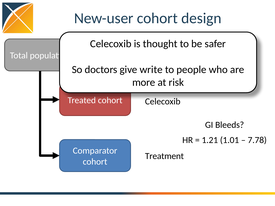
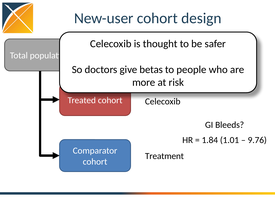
write: write -> betas
1.21: 1.21 -> 1.84
7.78: 7.78 -> 9.76
